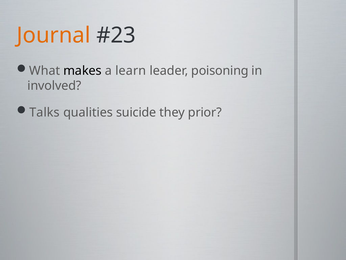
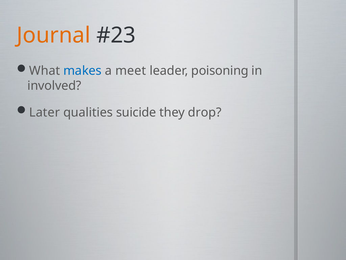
makes colour: black -> blue
learn: learn -> meet
Talks: Talks -> Later
prior: prior -> drop
